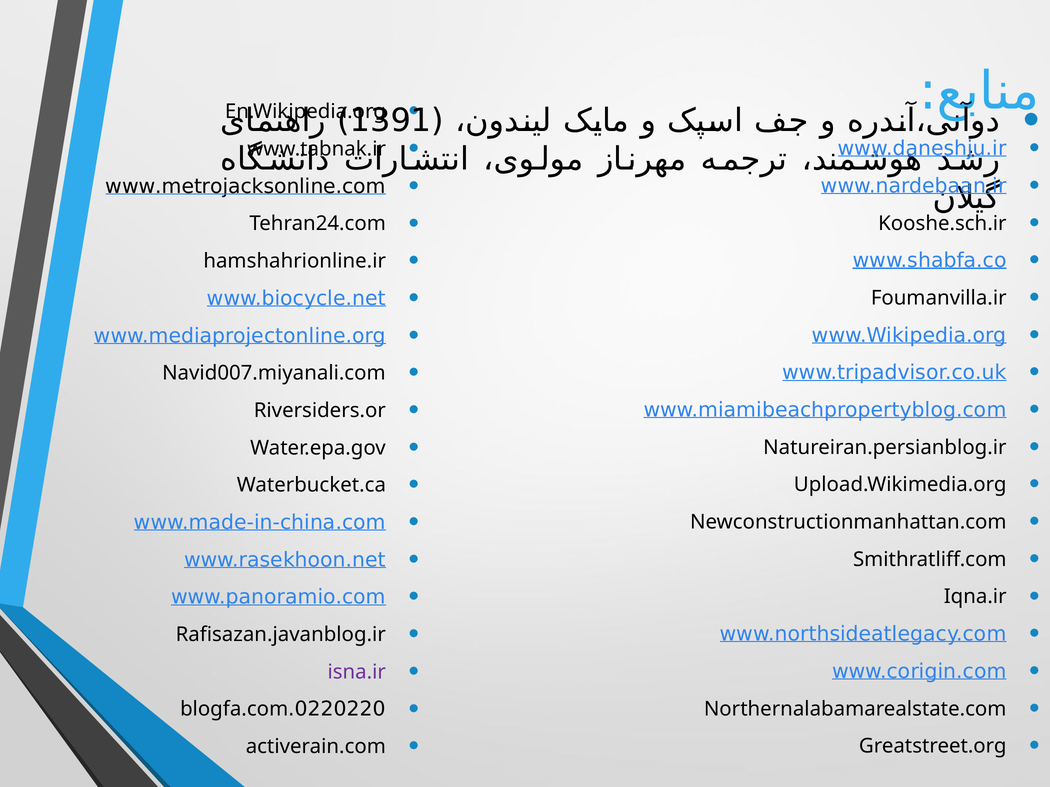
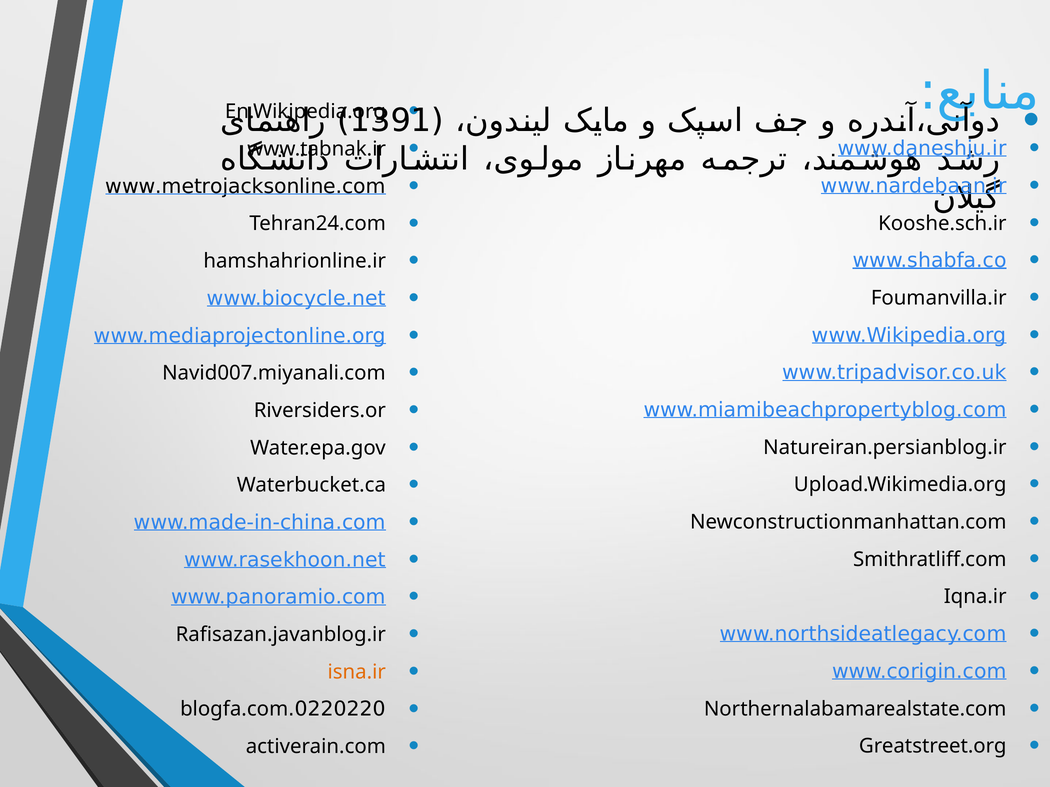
isna.ir colour: purple -> orange
